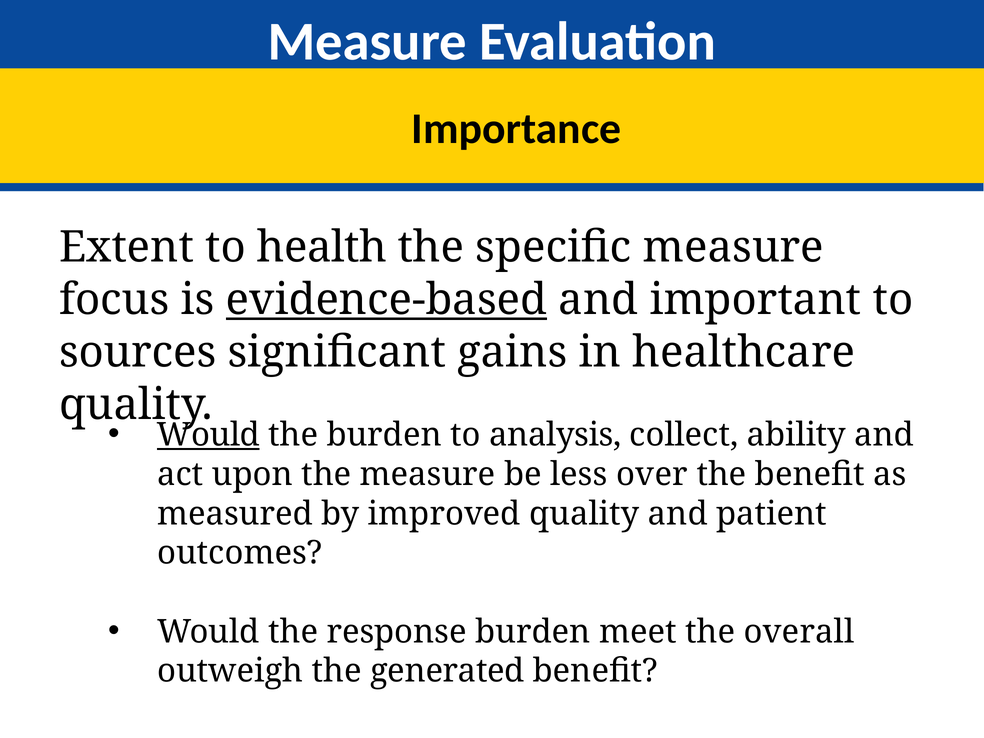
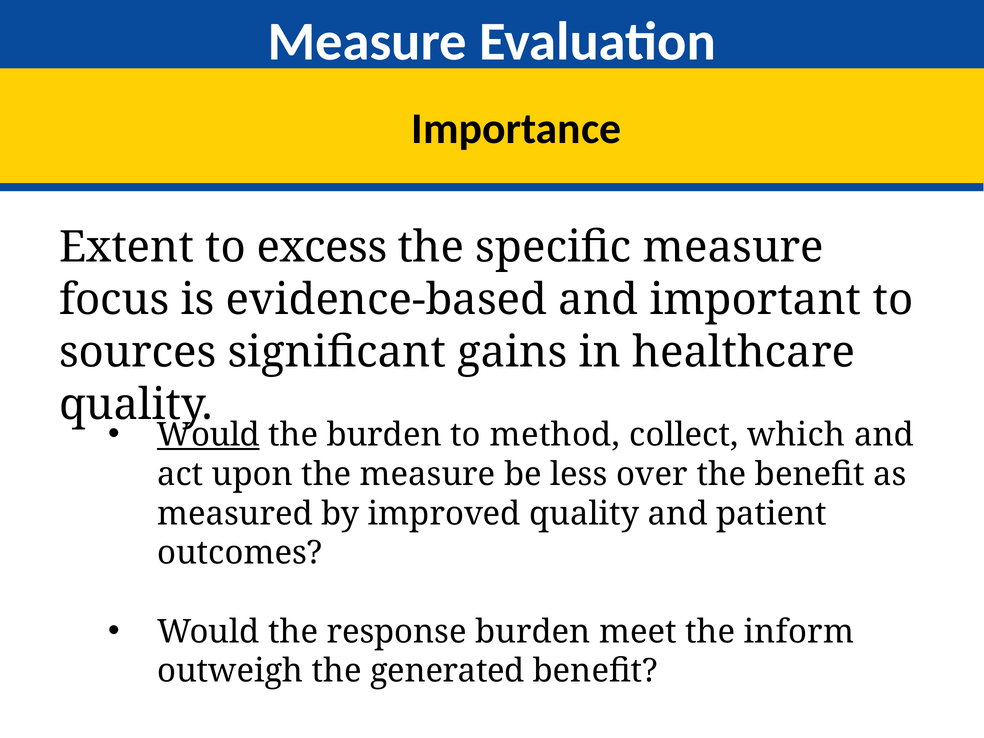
health: health -> excess
evidence-based underline: present -> none
analysis: analysis -> method
ability: ability -> which
overall: overall -> inform
